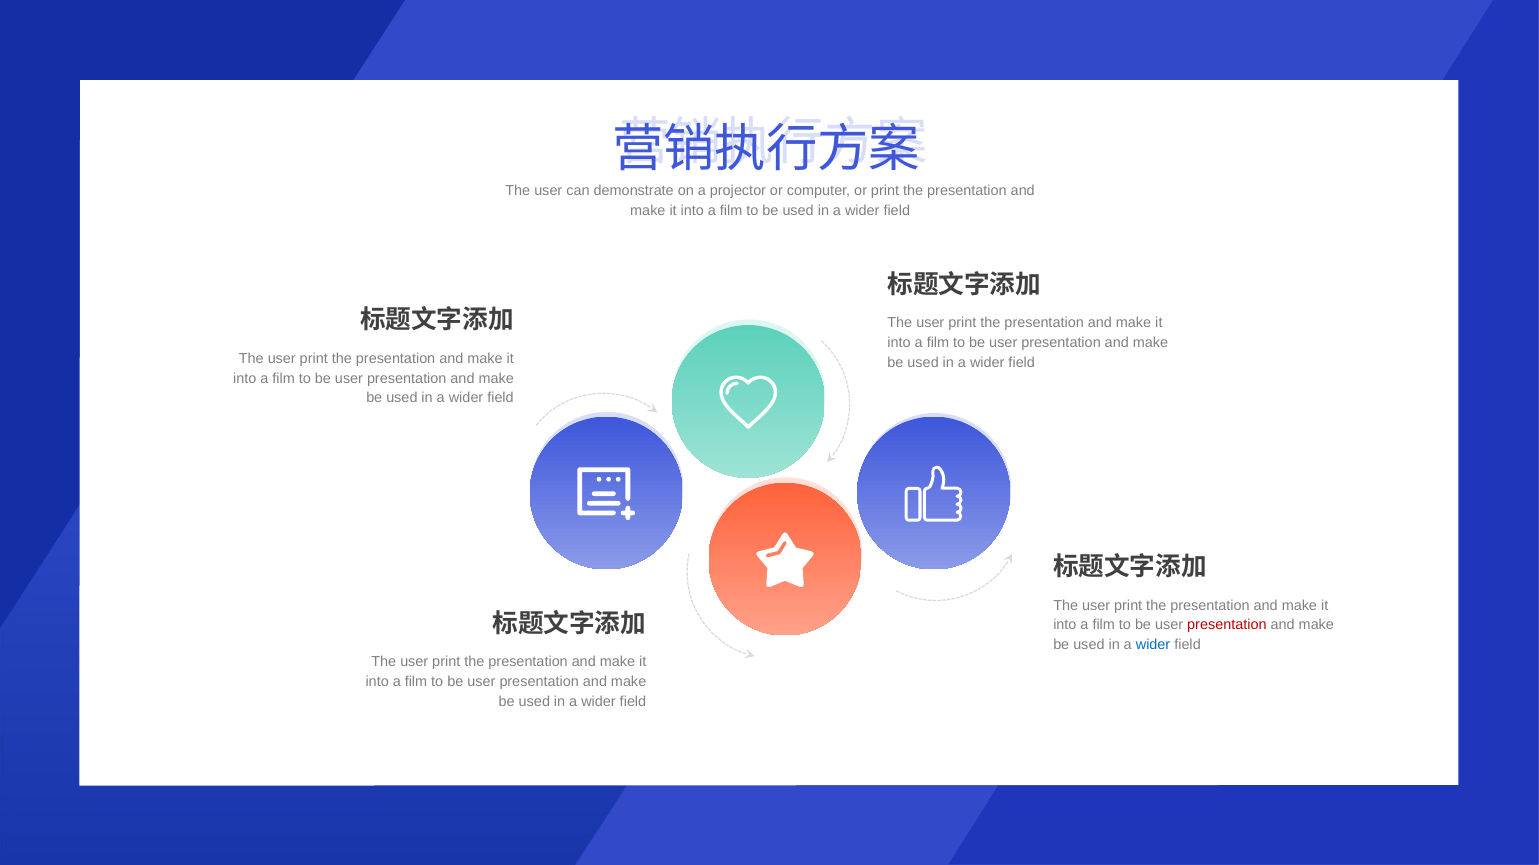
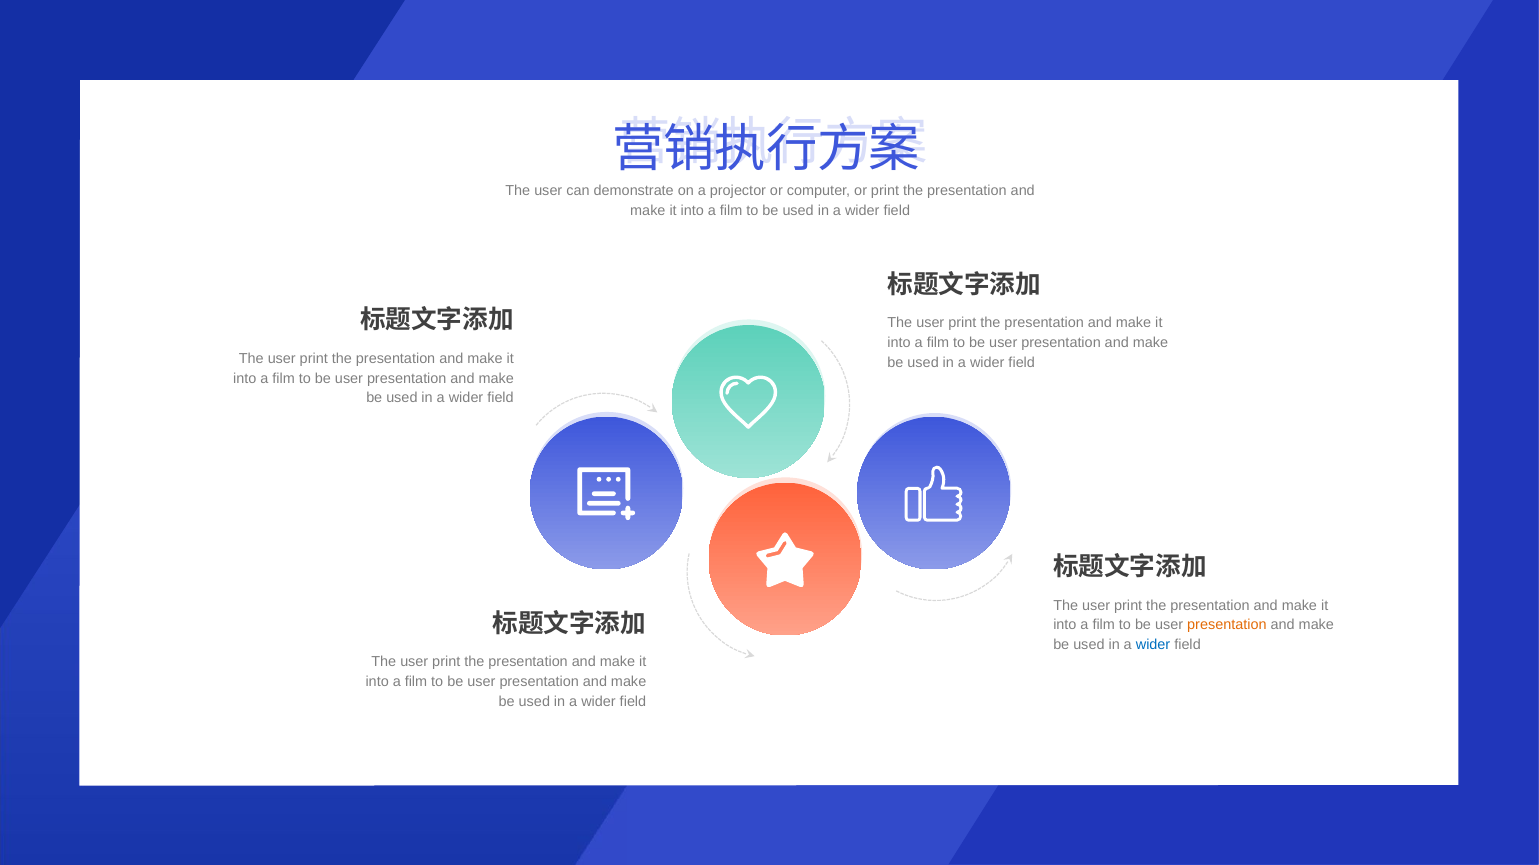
presentation at (1227, 626) colour: red -> orange
